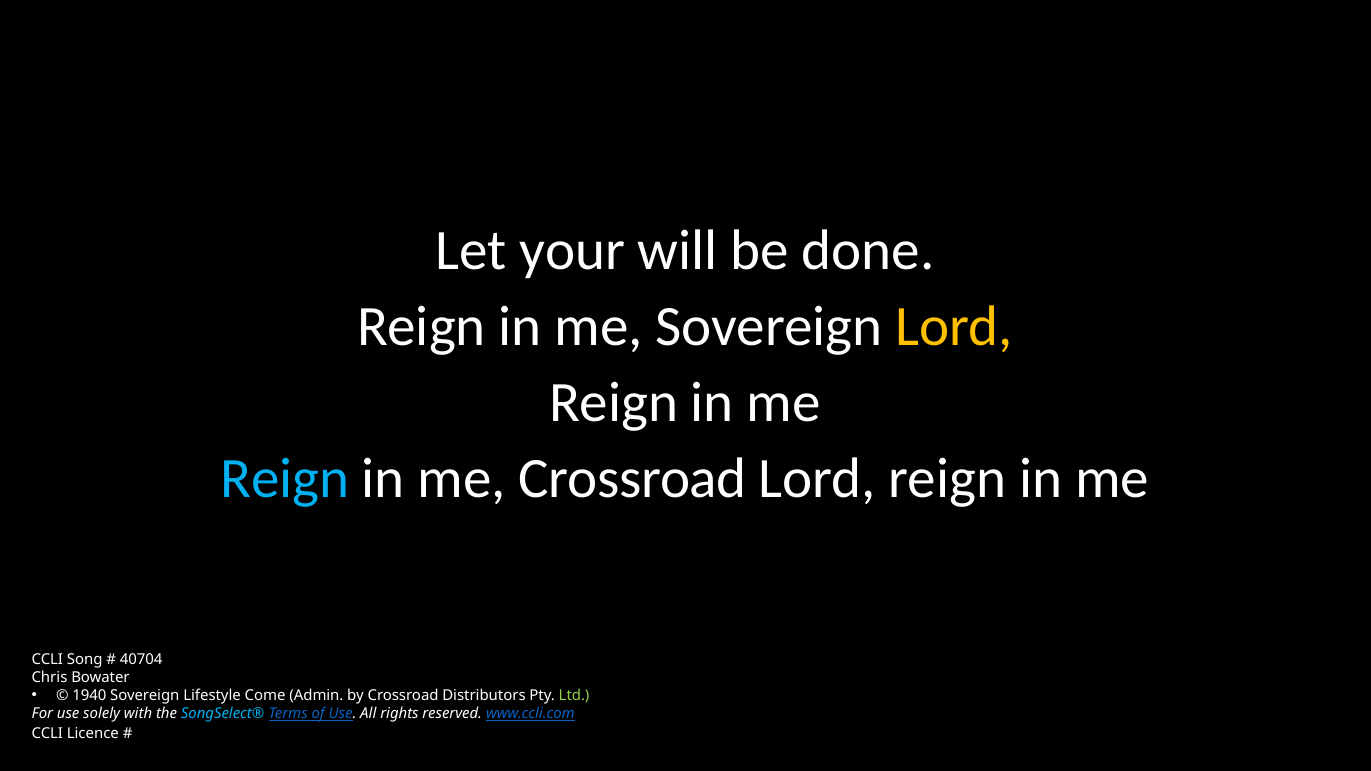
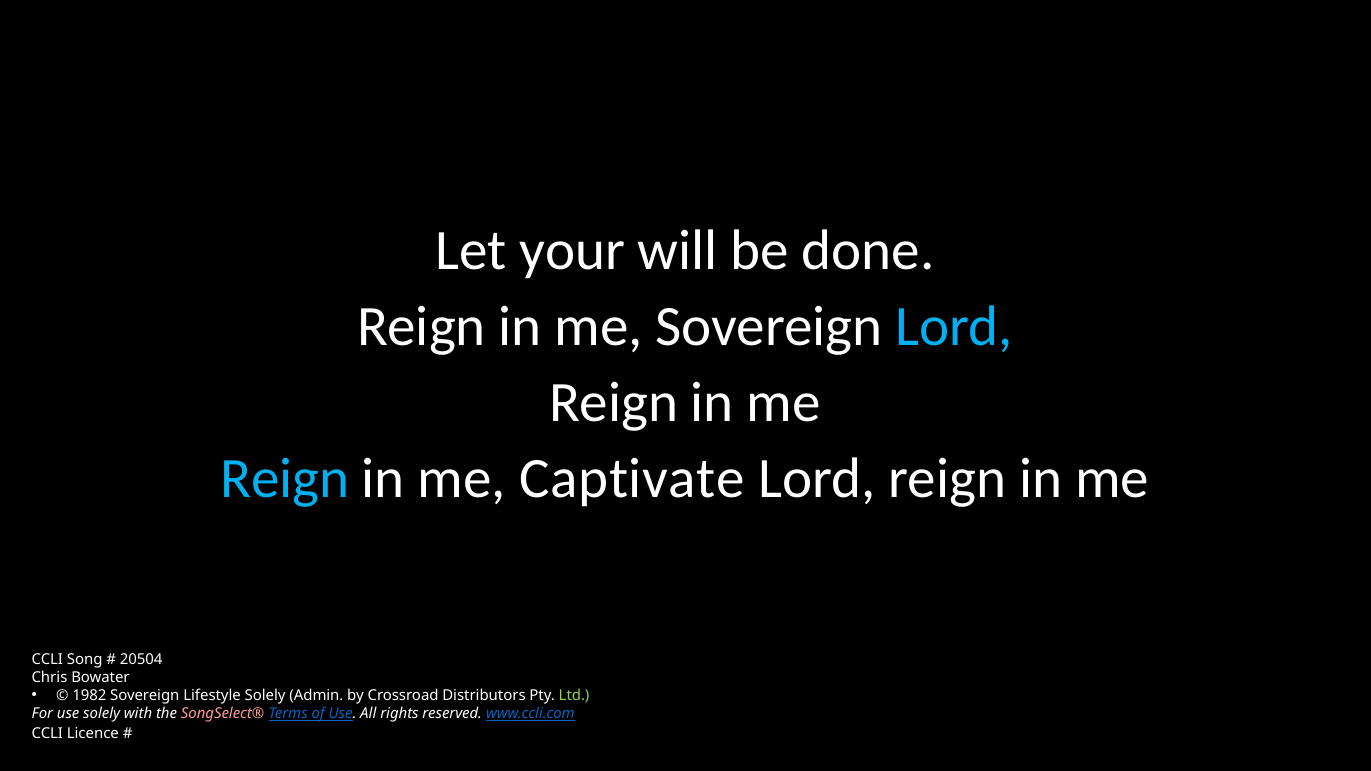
Lord at (954, 327) colour: yellow -> light blue
me Crossroad: Crossroad -> Captivate
40704: 40704 -> 20504
1940: 1940 -> 1982
Lifestyle Come: Come -> Solely
SongSelect® colour: light blue -> pink
